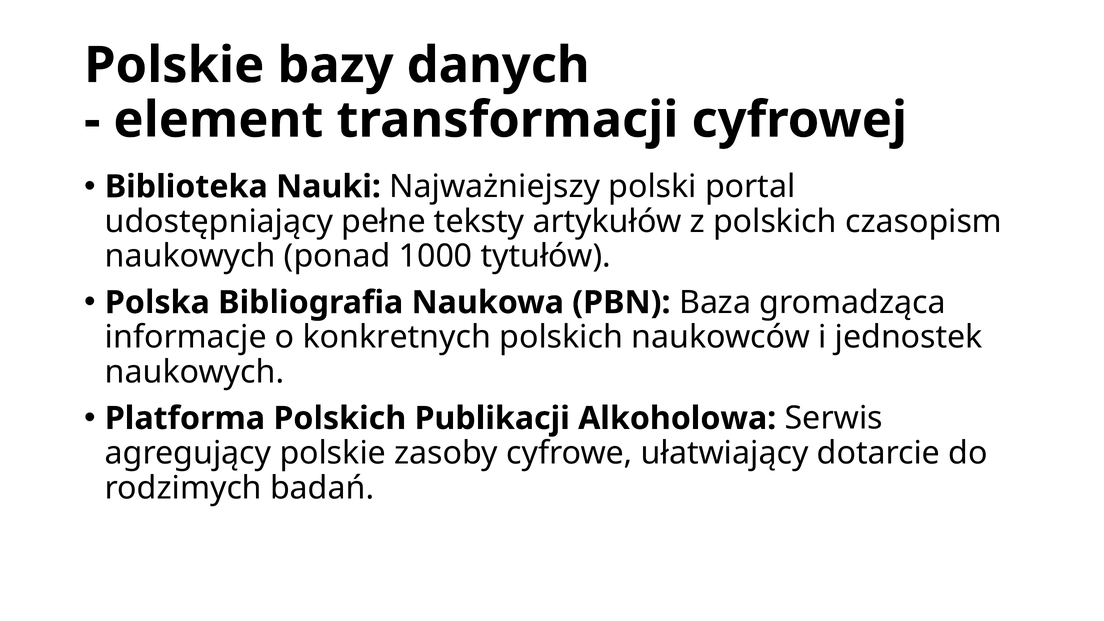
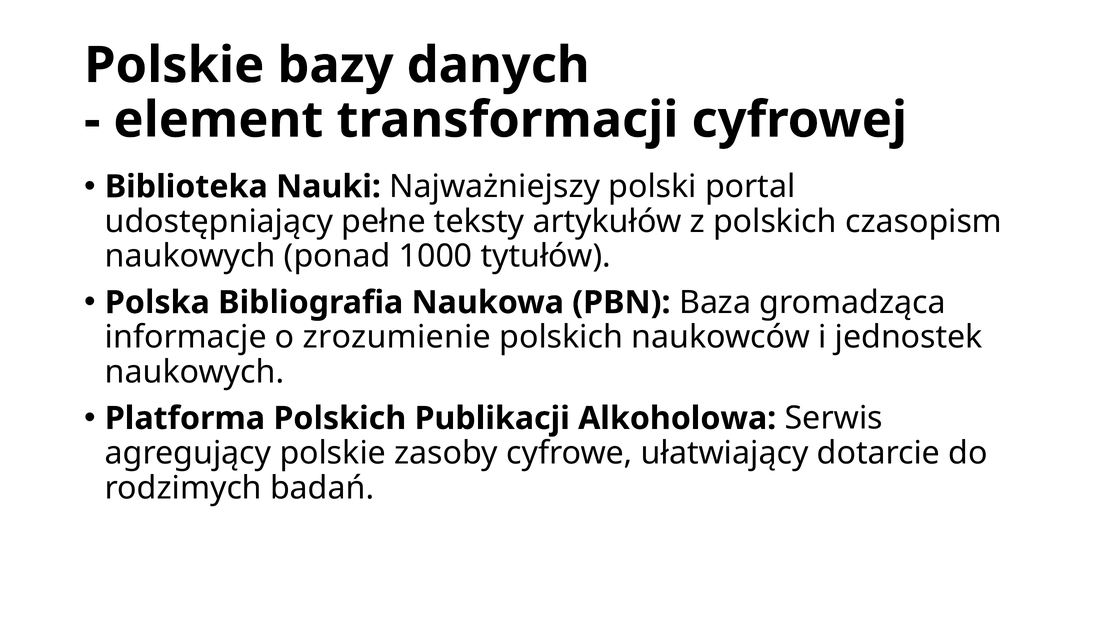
konkretnych: konkretnych -> zrozumienie
